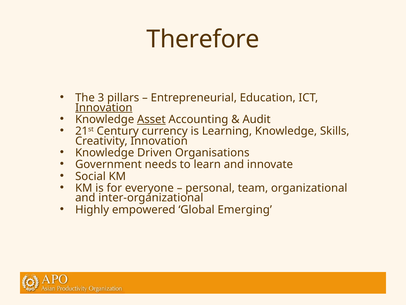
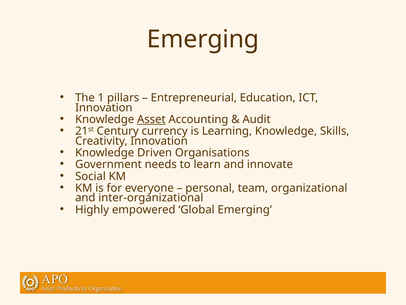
Therefore at (203, 39): Therefore -> Emerging
3: 3 -> 1
Innovation at (104, 107) underline: present -> none
